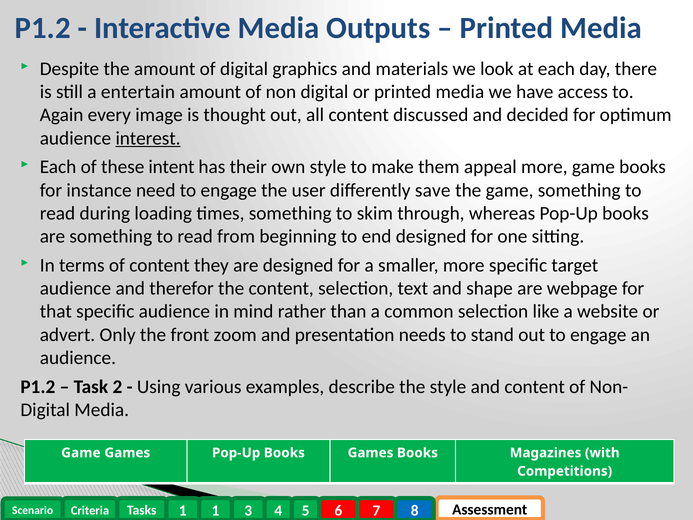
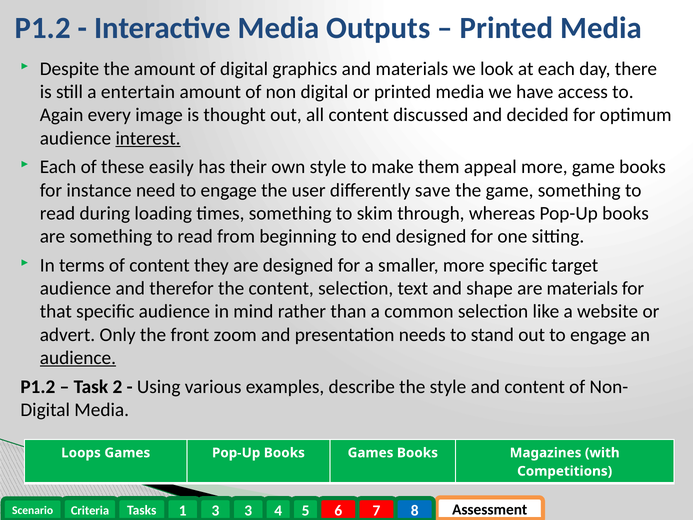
intent: intent -> easily
are webpage: webpage -> materials
audience at (78, 358) underline: none -> present
Game at (81, 453): Game -> Loops
1 at (215, 510): 1 -> 3
